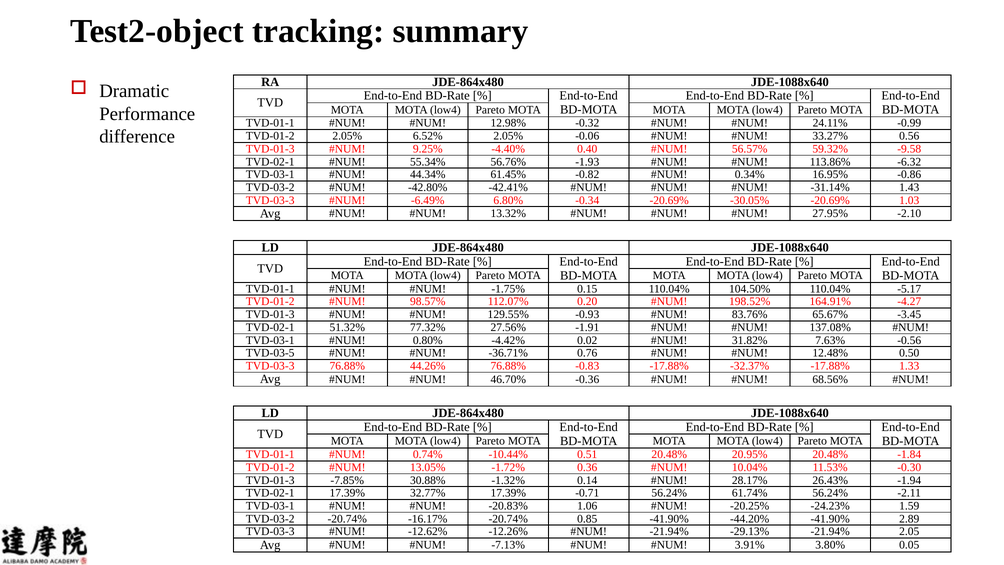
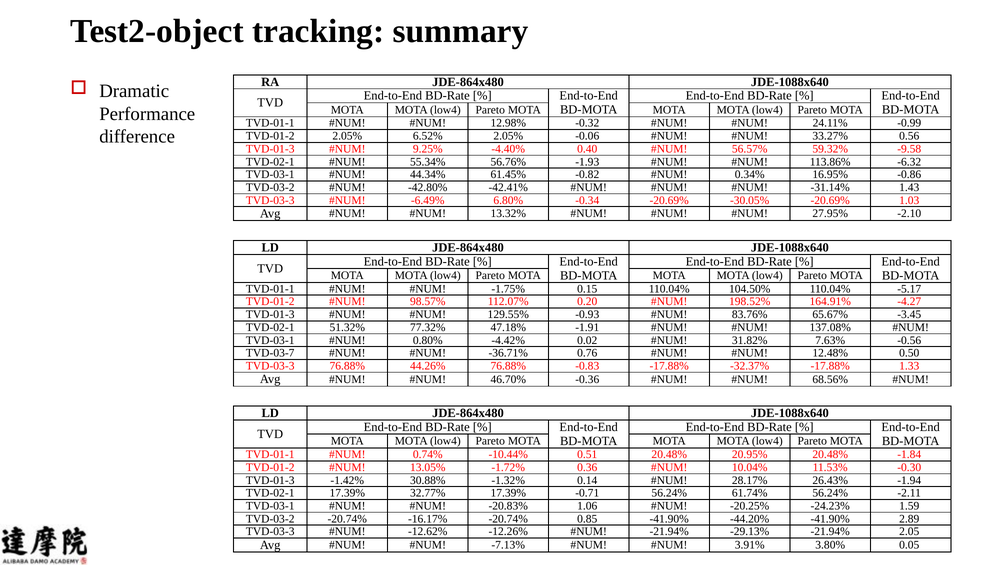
27.56%: 27.56% -> 47.18%
TVD-03-5: TVD-03-5 -> TVD-03-7
-7.85%: -7.85% -> -1.42%
